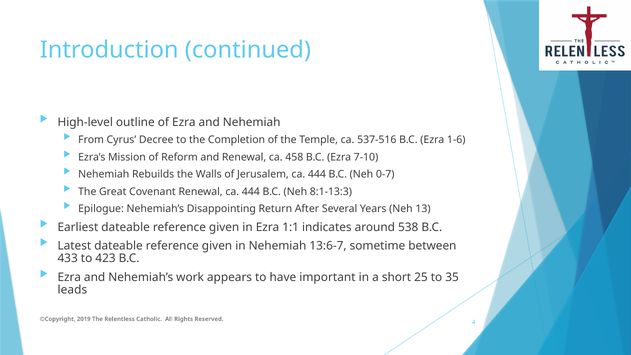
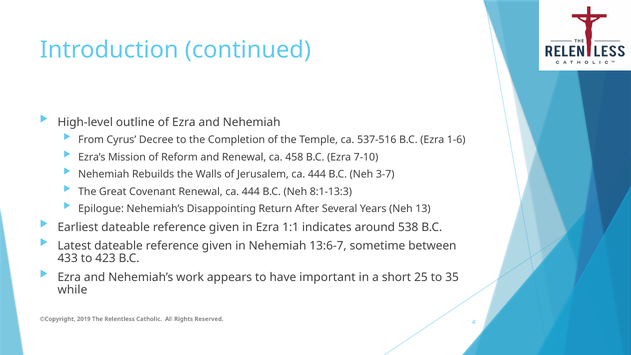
0-7: 0-7 -> 3-7
leads: leads -> while
